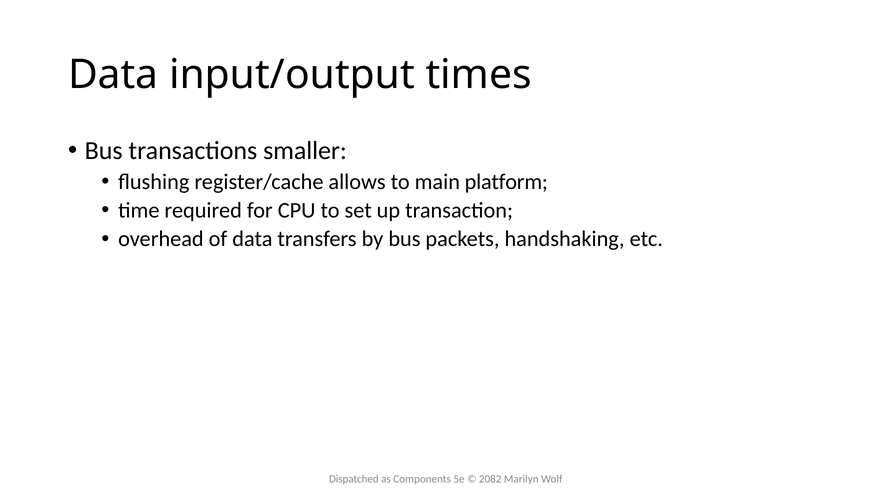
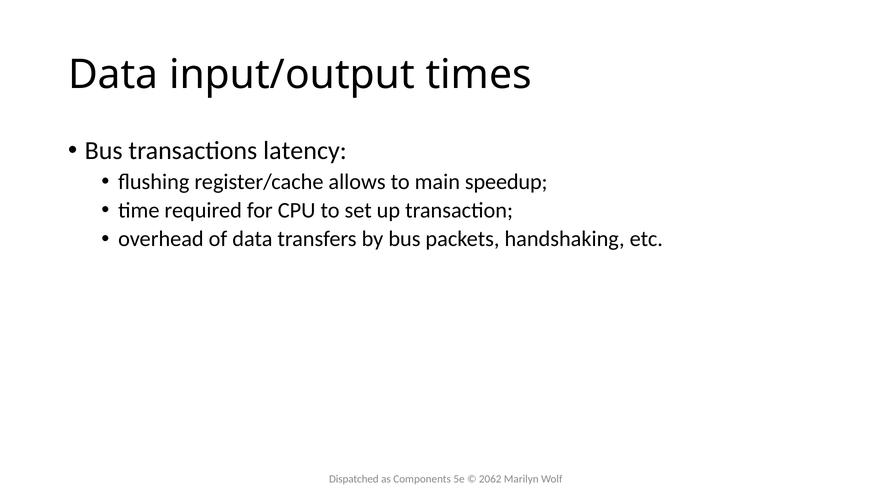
smaller: smaller -> latency
platform: platform -> speedup
2082: 2082 -> 2062
